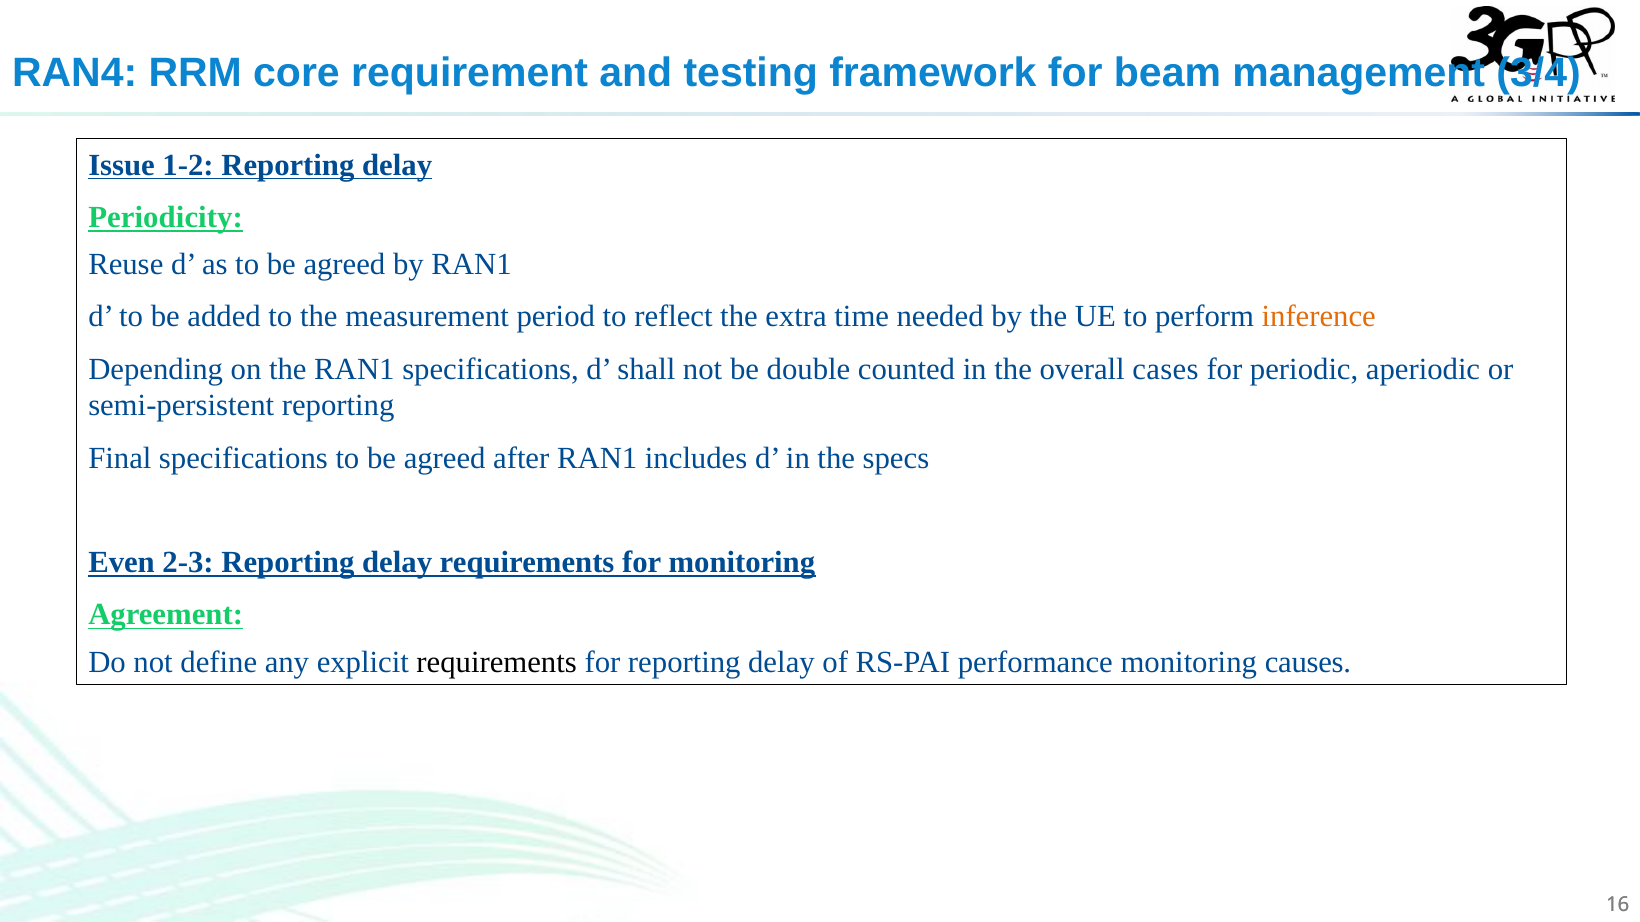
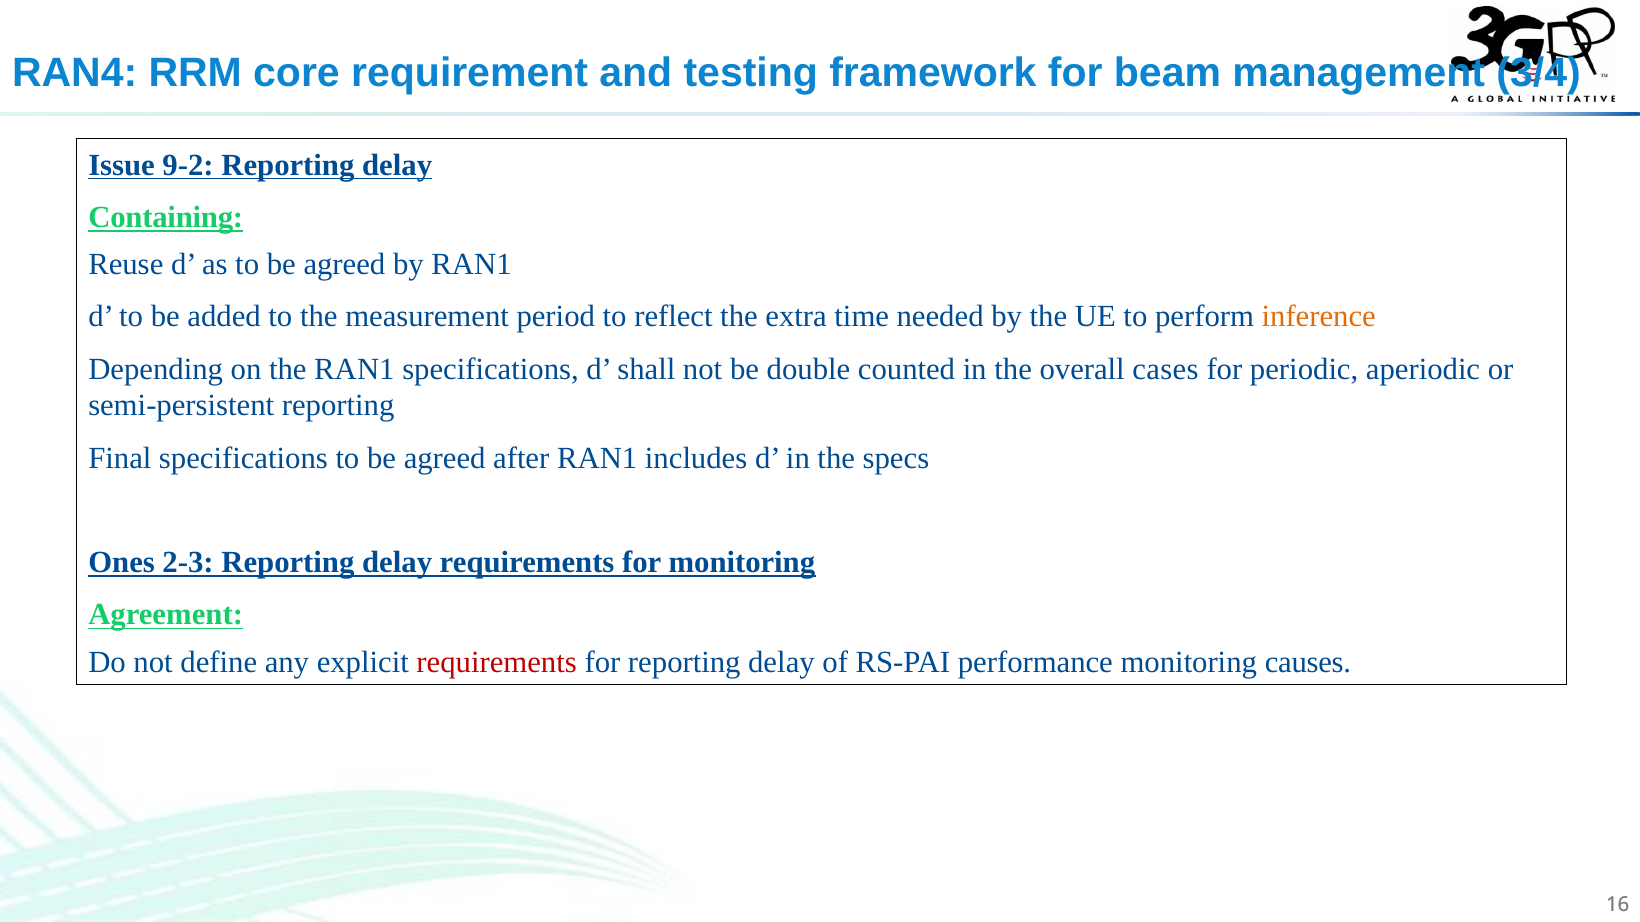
1-2: 1-2 -> 9-2
Periodicity: Periodicity -> Containing
Even: Even -> Ones
requirements at (497, 662) colour: black -> red
